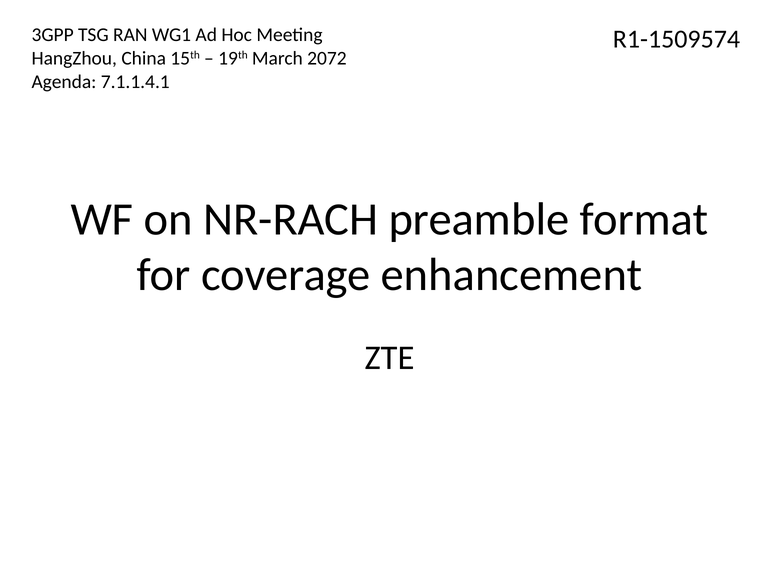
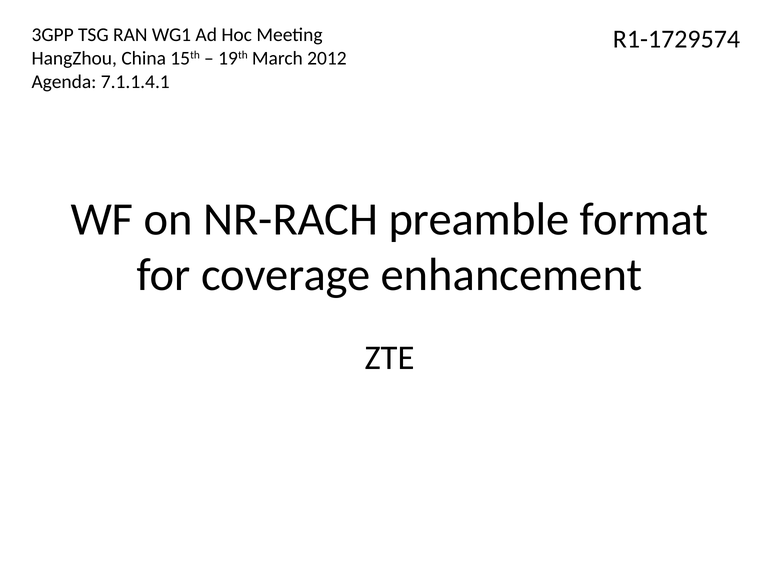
R1-1509574: R1-1509574 -> R1-1729574
2072: 2072 -> 2012
